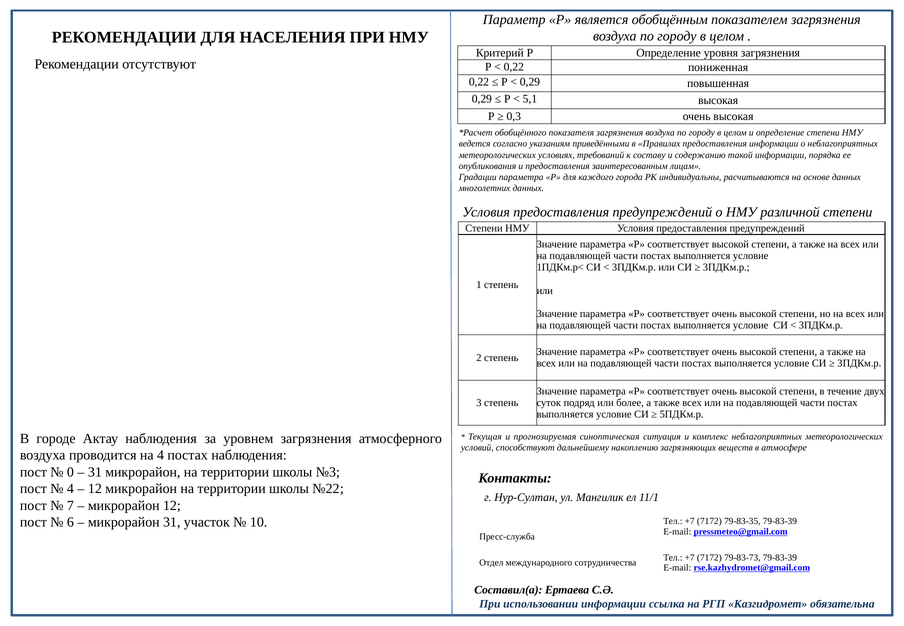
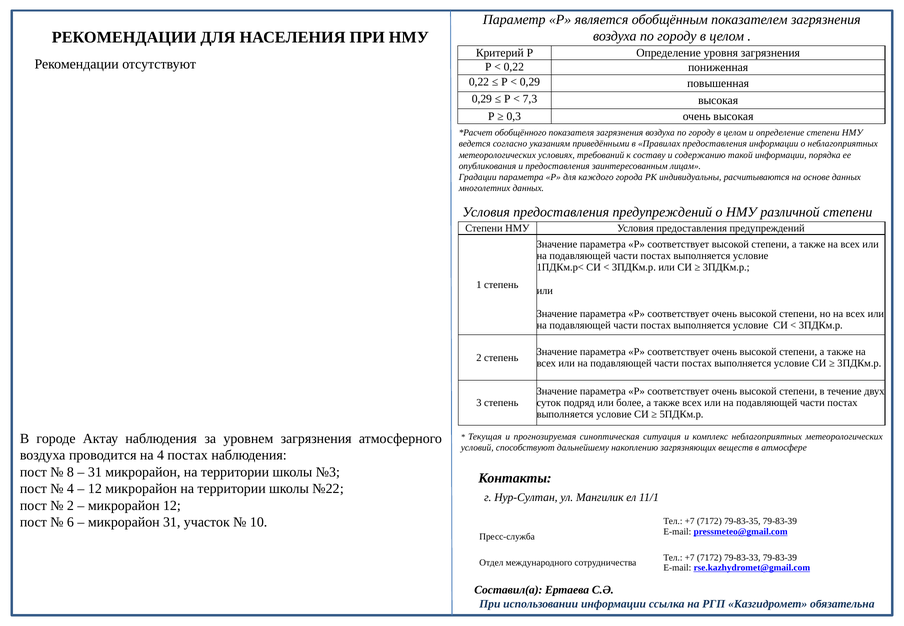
5,1: 5,1 -> 7,3
0: 0 -> 8
7 at (70, 505): 7 -> 2
79-83-73: 79-83-73 -> 79-83-33
